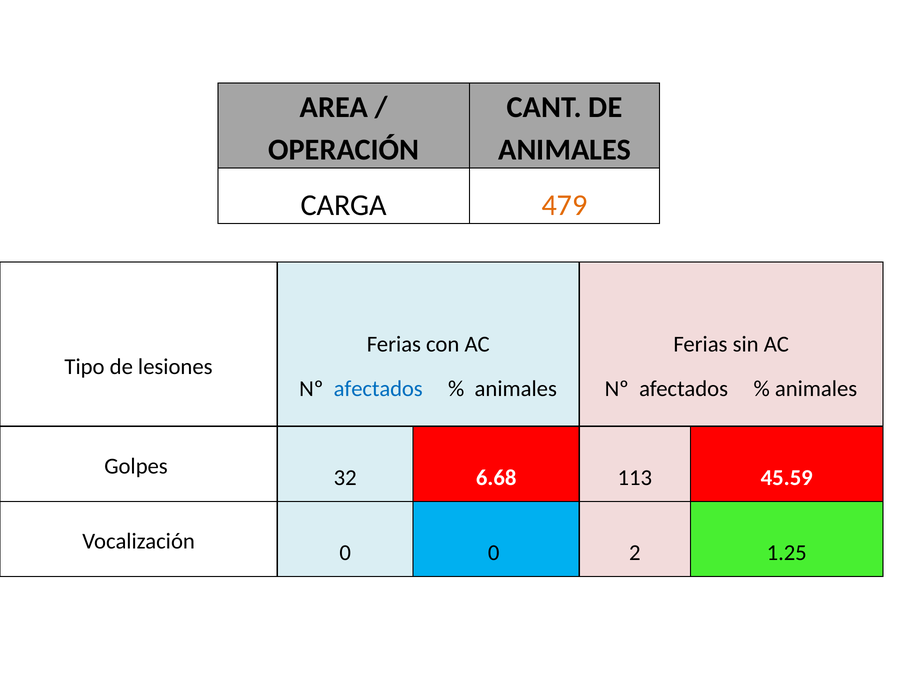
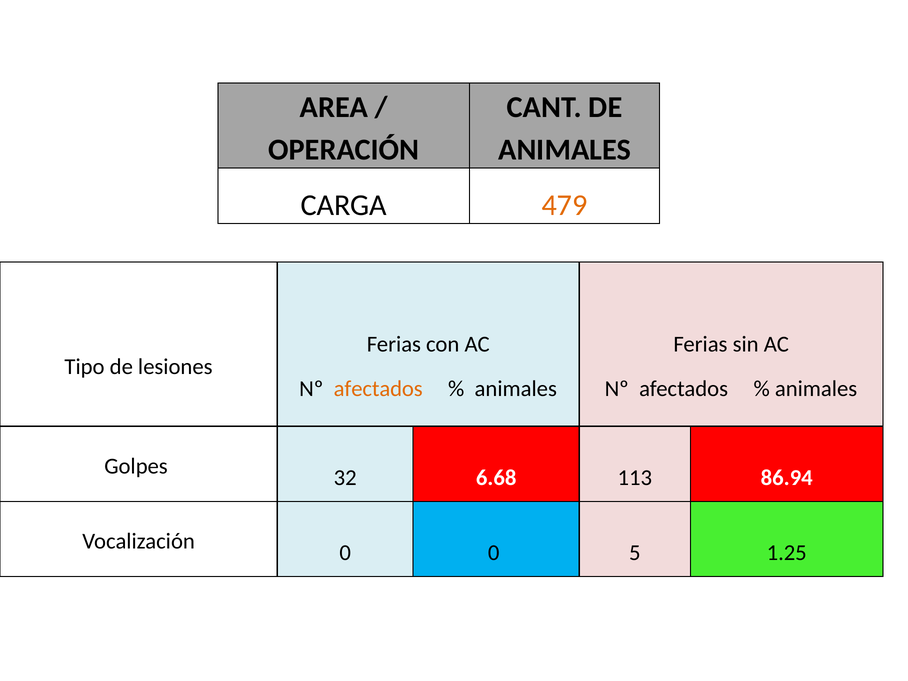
afectados at (378, 389) colour: blue -> orange
45.59: 45.59 -> 86.94
2: 2 -> 5
